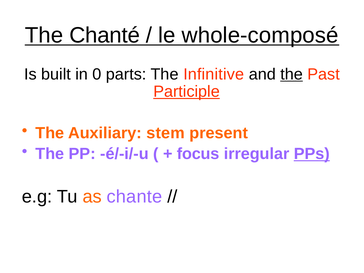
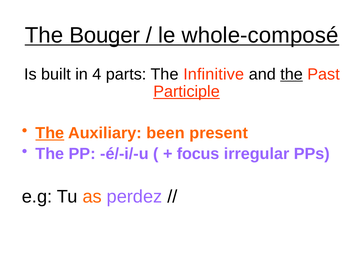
Chanté: Chanté -> Bouger
0: 0 -> 4
The at (50, 133) underline: none -> present
stem: stem -> been
PPs underline: present -> none
chante: chante -> perdez
